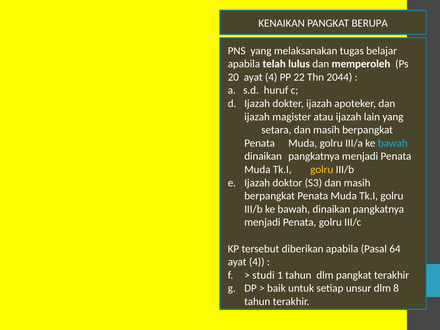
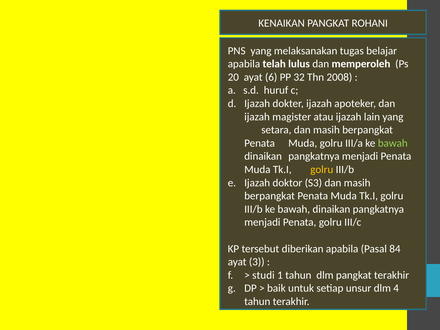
BERUPA: BERUPA -> ROHANI
20 ayat 4: 4 -> 6
22: 22 -> 32
2044: 2044 -> 2008
bawah at (393, 143) colour: light blue -> light green
64: 64 -> 84
4 at (257, 262): 4 -> 3
8: 8 -> 4
